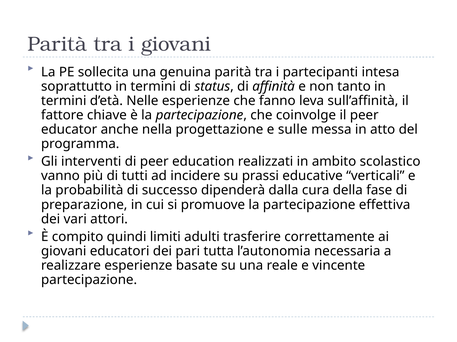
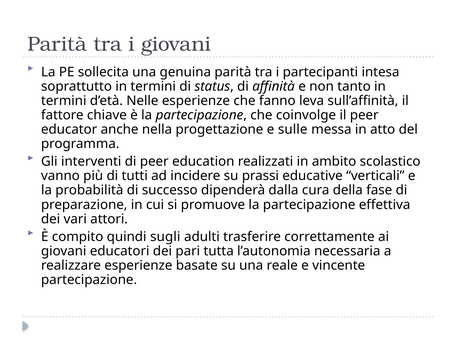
limiti: limiti -> sugli
